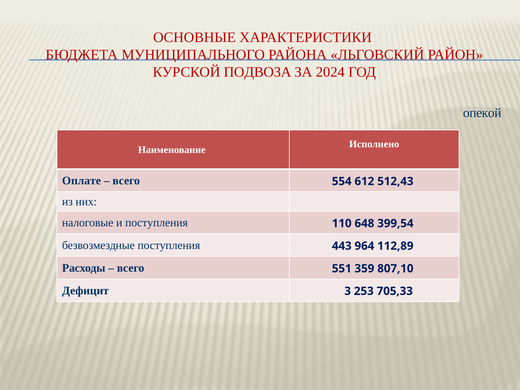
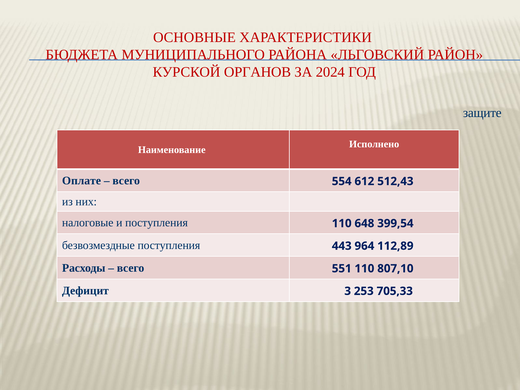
ПОДВОЗА: ПОДВОЗА -> ОРГАНОВ
опекой: опекой -> защите
551 359: 359 -> 110
